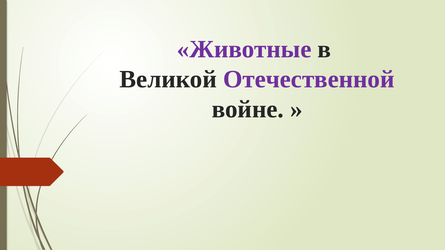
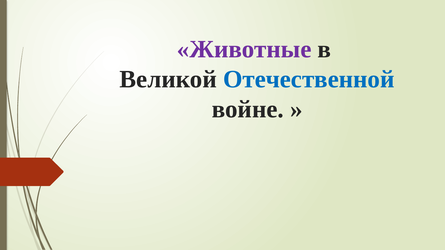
Отечественной colour: purple -> blue
